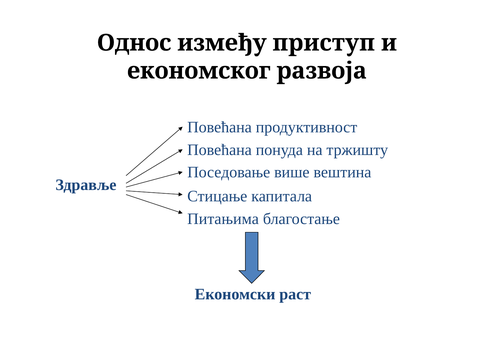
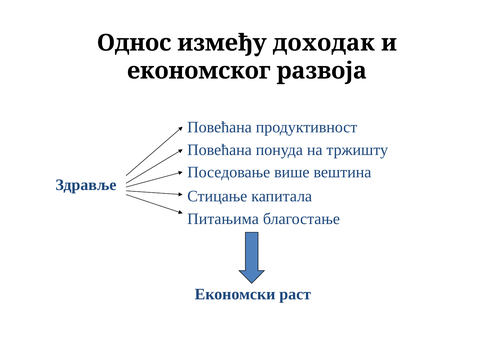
приступ: приступ -> доходак
